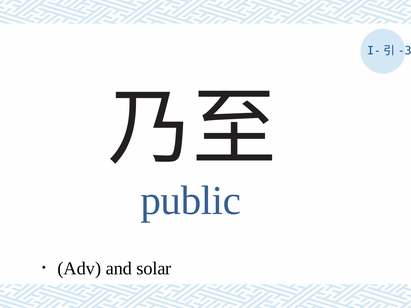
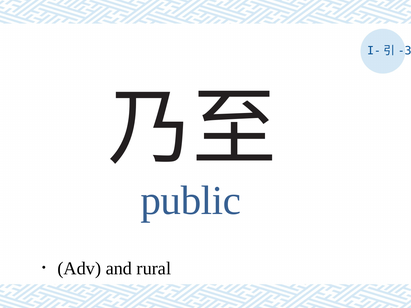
solar: solar -> rural
